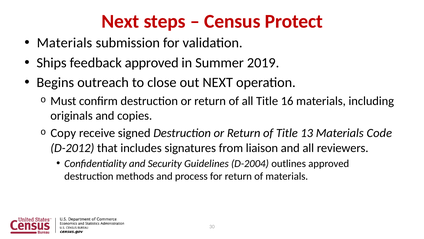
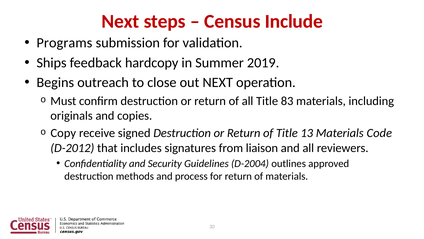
Protect: Protect -> Include
Materials at (64, 43): Materials -> Programs
feedback approved: approved -> hardcopy
16: 16 -> 83
